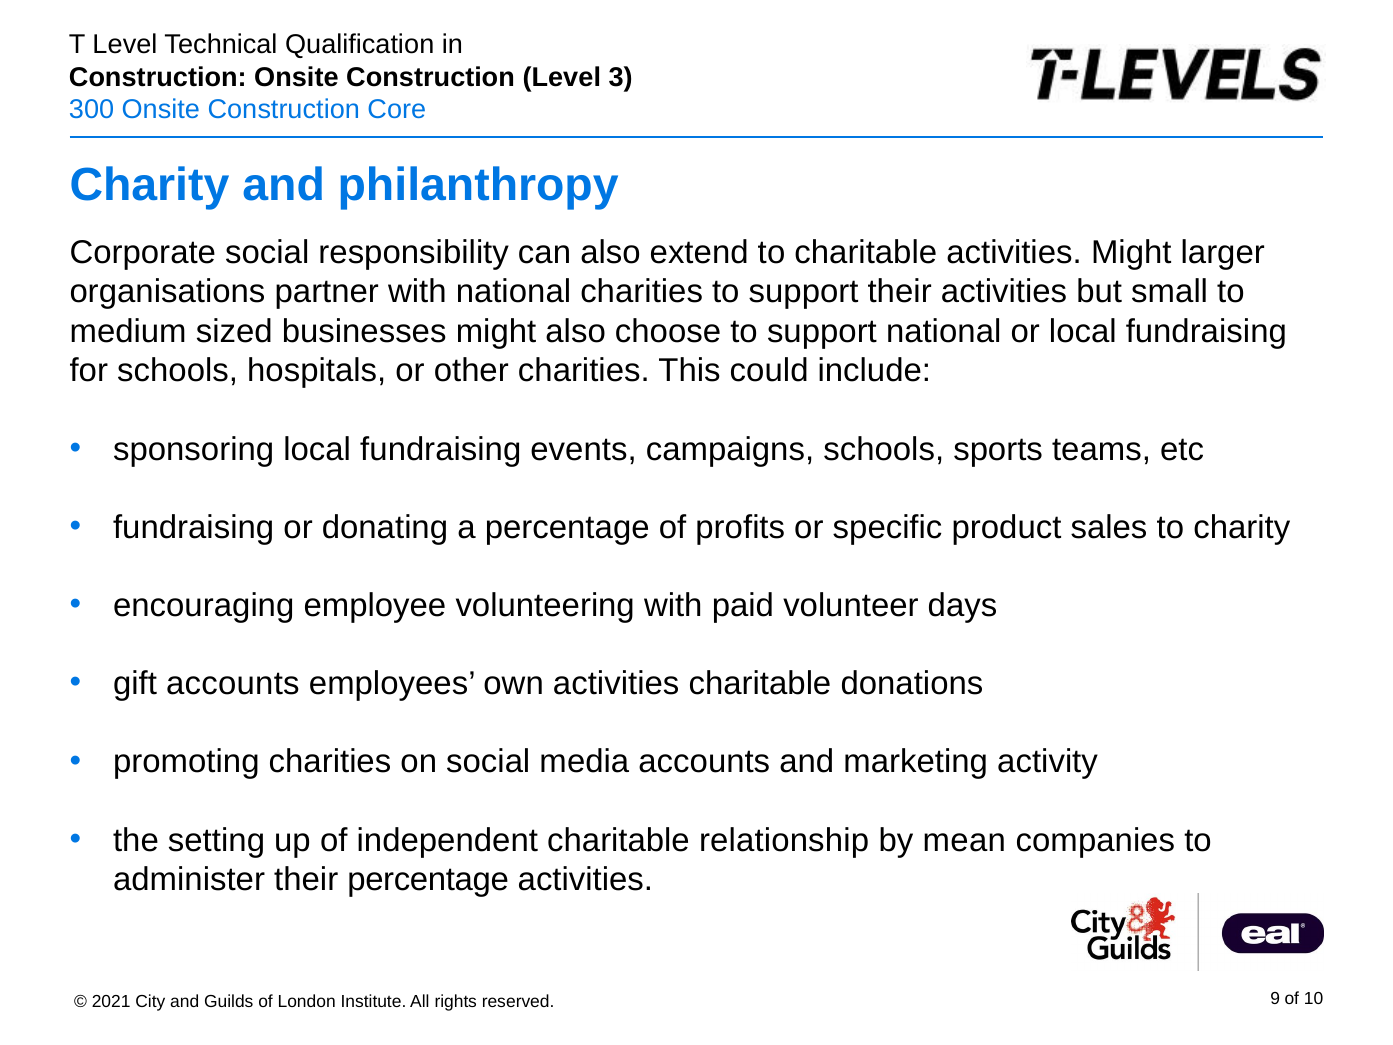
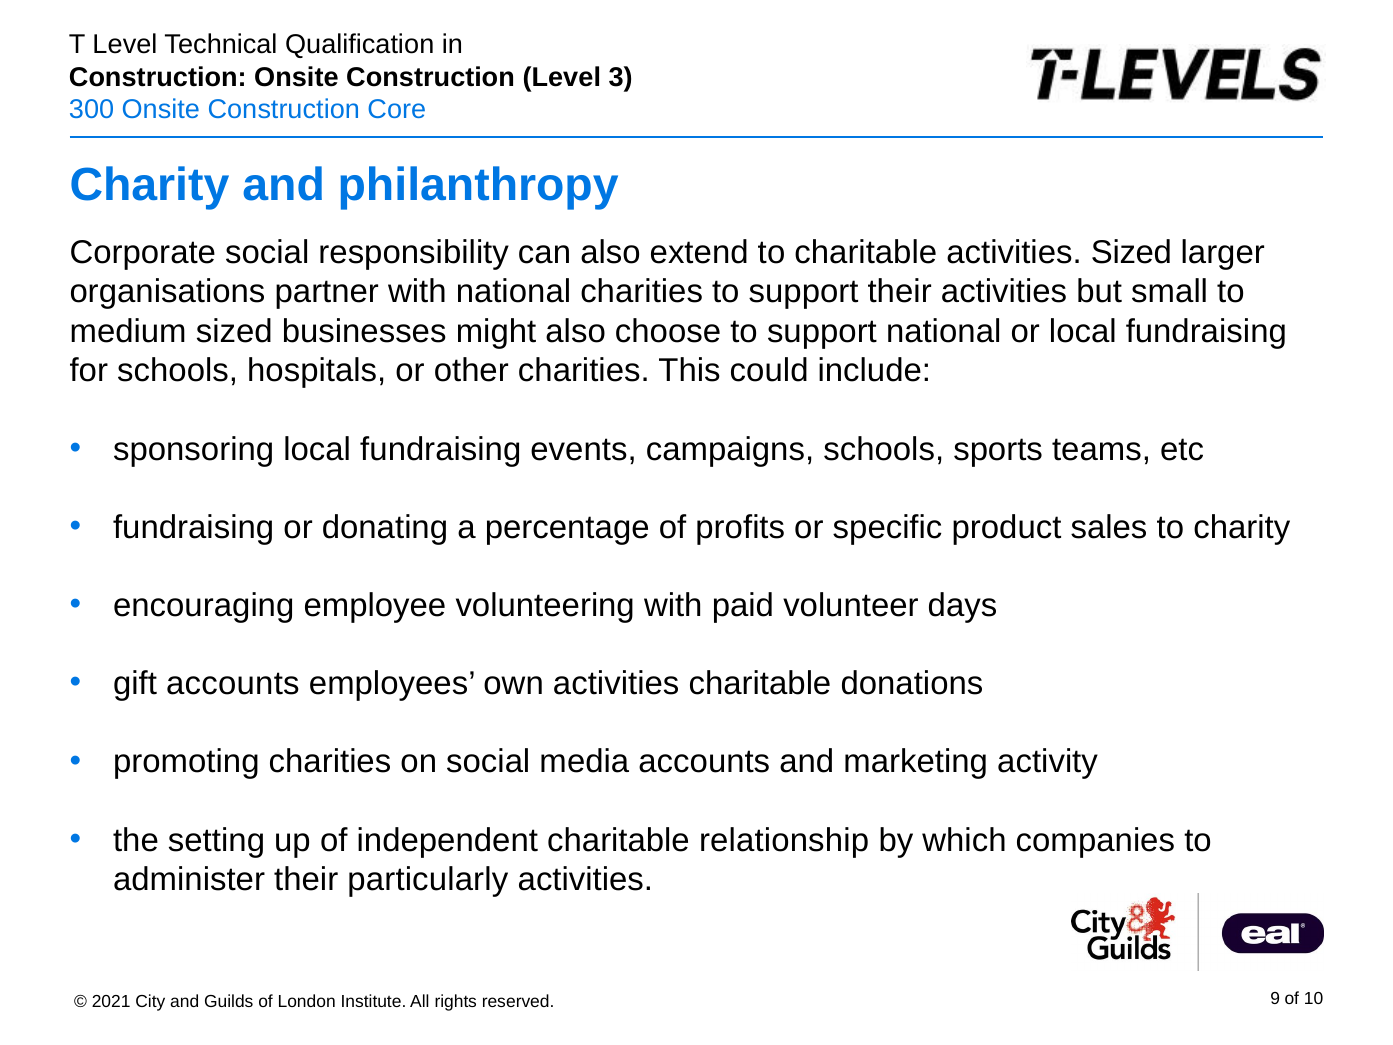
activities Might: Might -> Sized
mean: mean -> which
their percentage: percentage -> particularly
